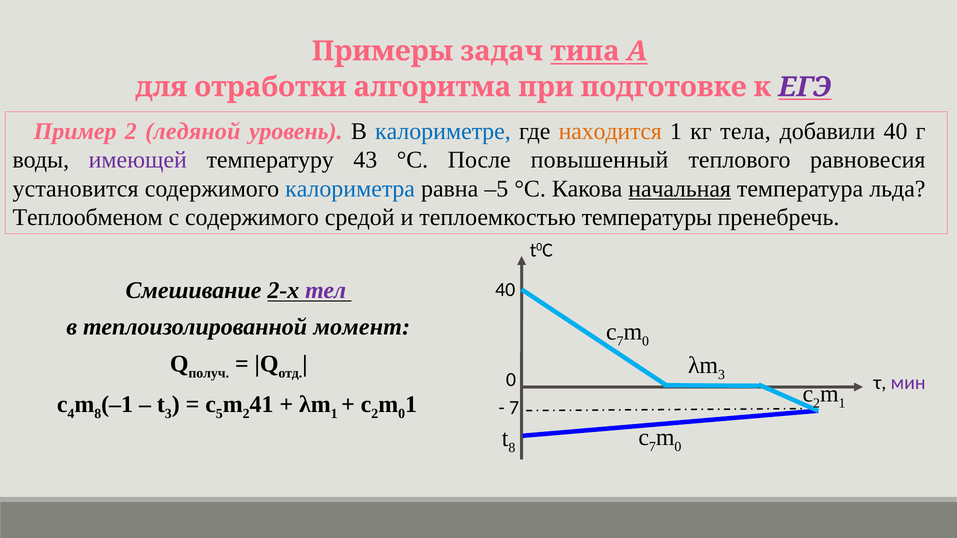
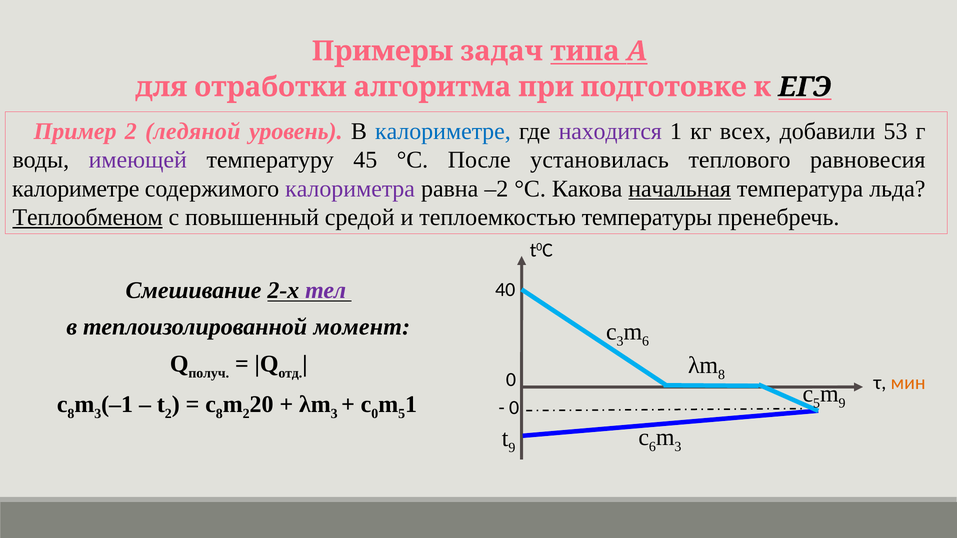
ЕГЭ colour: purple -> black
находится colour: orange -> purple
тела: тела -> всех
добавили 40: 40 -> 53
43: 43 -> 45
повышенный: повышенный -> установилась
установится at (76, 189): установится -> калориметре
калориметра colour: blue -> purple
–5: –5 -> –2
Теплообменом underline: none -> present
с содержимого: содержимого -> повышенный
7 at (620, 341): 7 -> 3
0 at (646, 341): 0 -> 6
3 at (722, 375): 3 -> 8
мин colour: purple -> orange
2 at (817, 404): 2 -> 5
1 at (842, 404): 1 -> 9
с 4: 4 -> 8
8 at (98, 414): 8 -> 3
3 at (168, 414): 3 -> 2
5 at (219, 414): 5 -> 8
41: 41 -> 20
1 at (334, 414): 1 -> 3
2 at (375, 414): 2 -> 0
0 at (402, 414): 0 -> 5
7 at (514, 408): 7 -> 0
7 at (652, 447): 7 -> 6
0 at (678, 447): 0 -> 3
8 at (512, 448): 8 -> 9
